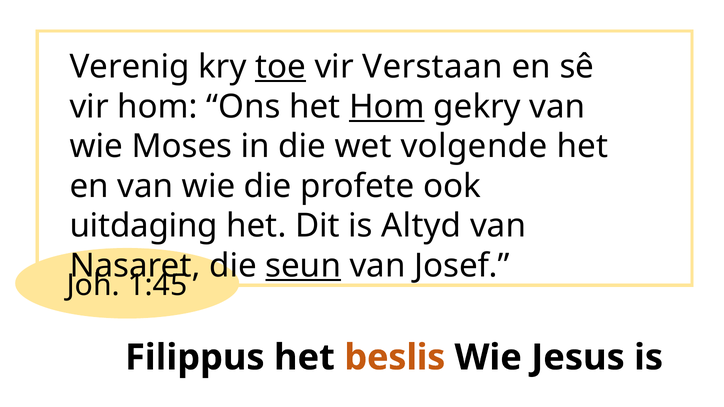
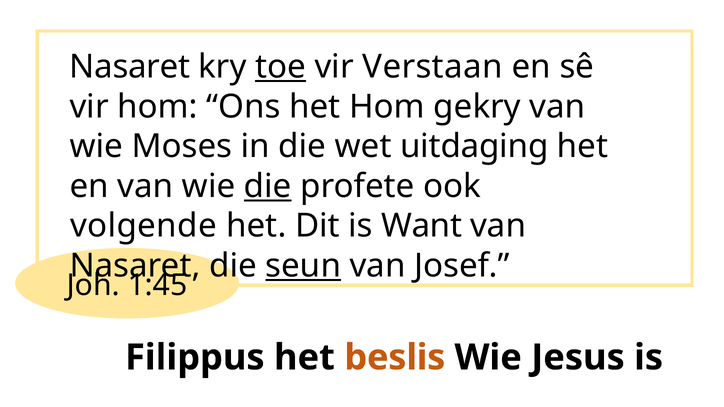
Verenig at (130, 67): Verenig -> Nasaret
Hom at (387, 107) underline: present -> none
volgende: volgende -> uitdaging
die at (268, 186) underline: none -> present
uitdaging: uitdaging -> volgende
Altyd: Altyd -> Want
